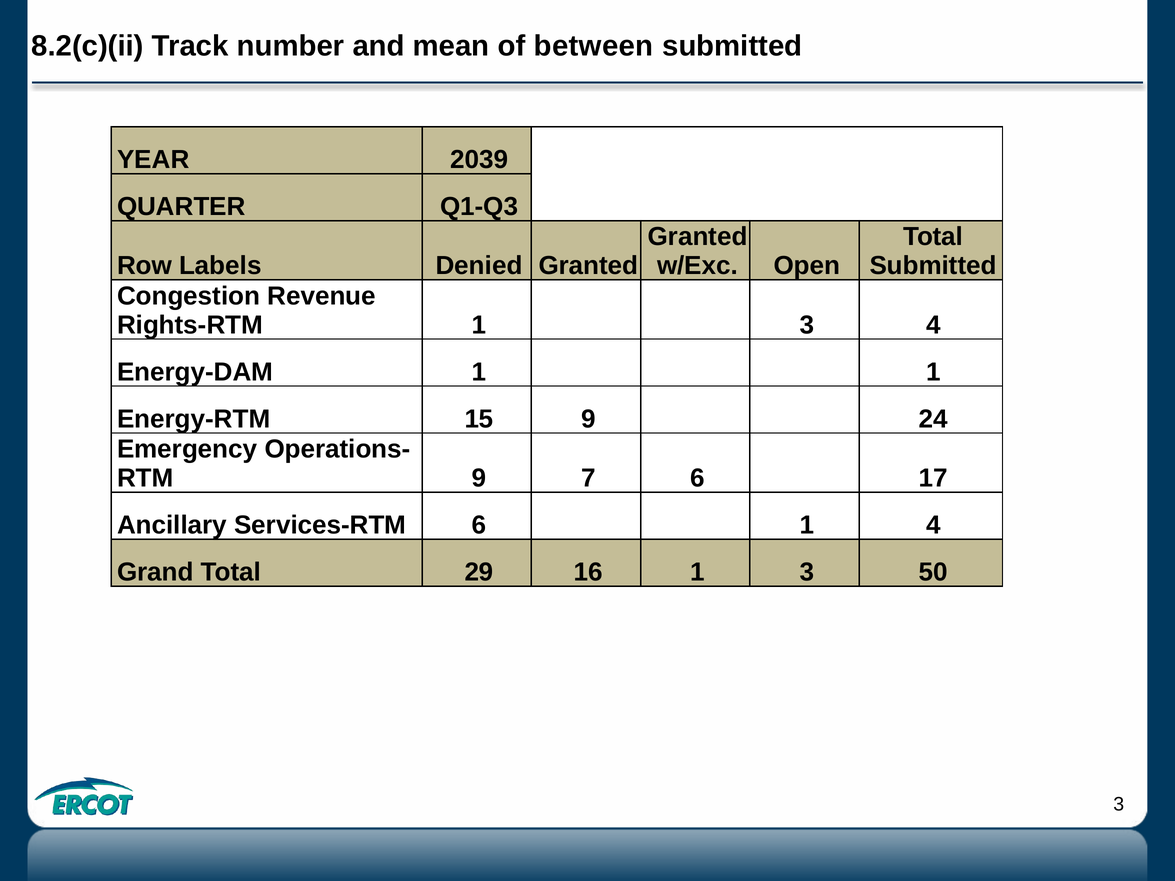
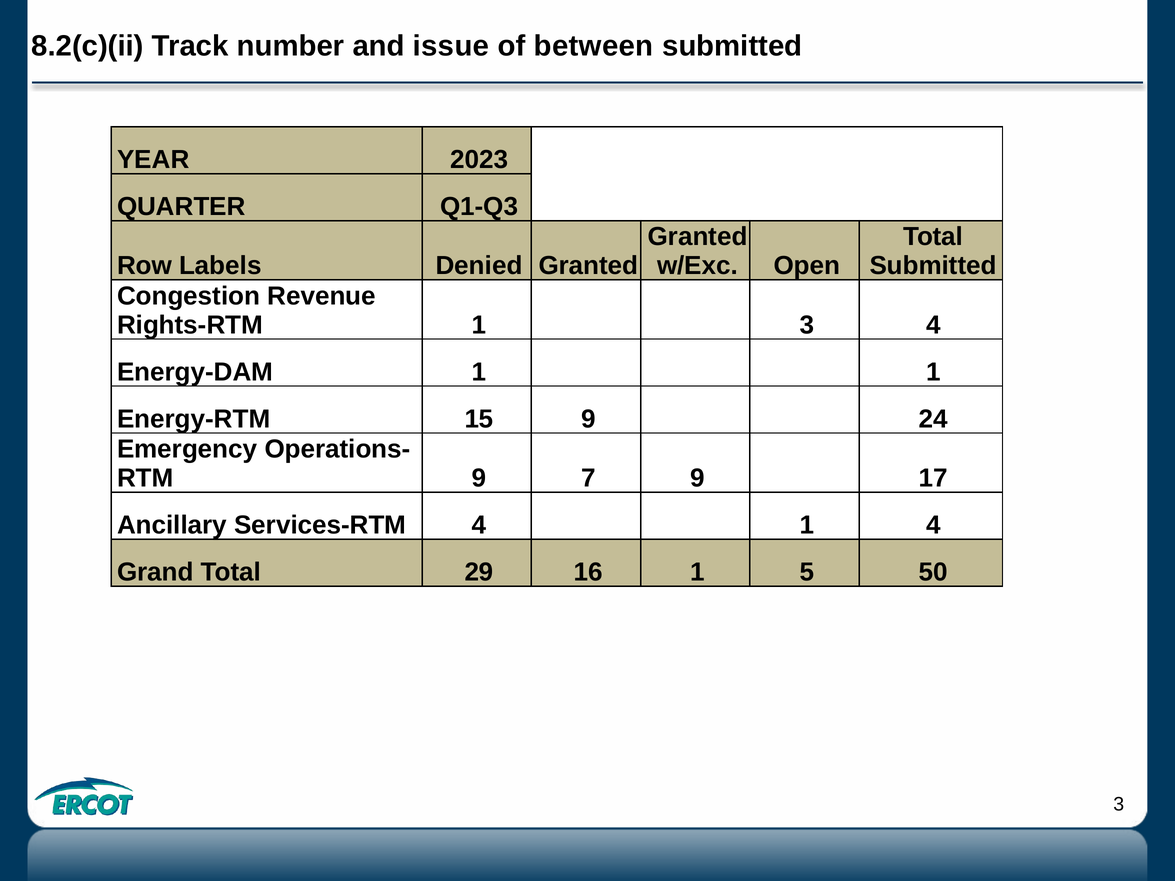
mean: mean -> issue
2039: 2039 -> 2023
7 6: 6 -> 9
Services-RTM 6: 6 -> 4
16 1 3: 3 -> 5
